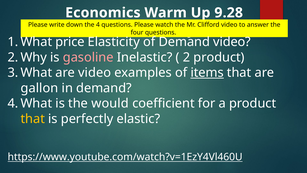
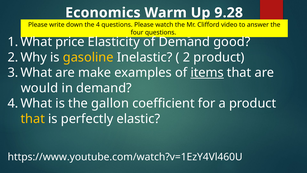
Demand video: video -> good
gasoline colour: pink -> yellow
are video: video -> make
gallon: gallon -> would
would: would -> gallon
https://www.youtube.com/watch?v=1EzY4Vl460U underline: present -> none
